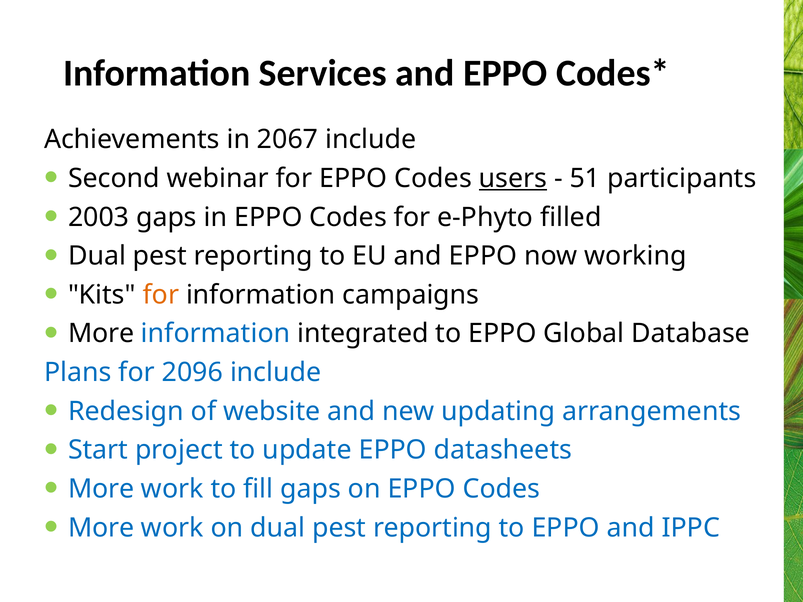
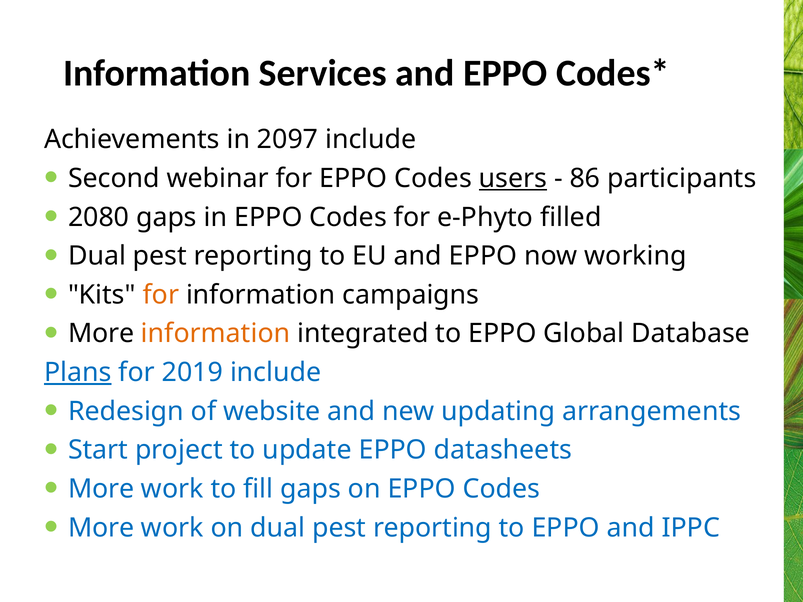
2067: 2067 -> 2097
51: 51 -> 86
2003: 2003 -> 2080
information at (216, 334) colour: blue -> orange
Plans underline: none -> present
2096: 2096 -> 2019
